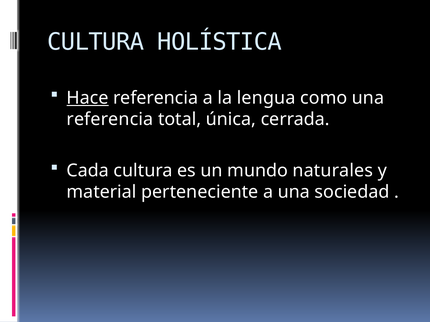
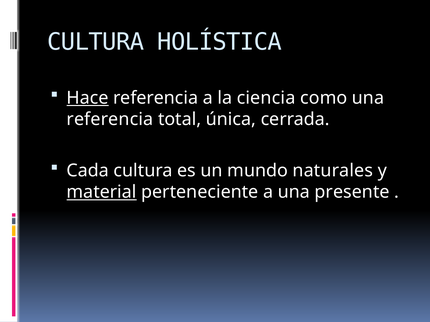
lengua: lengua -> ciencia
material underline: none -> present
sociedad: sociedad -> presente
